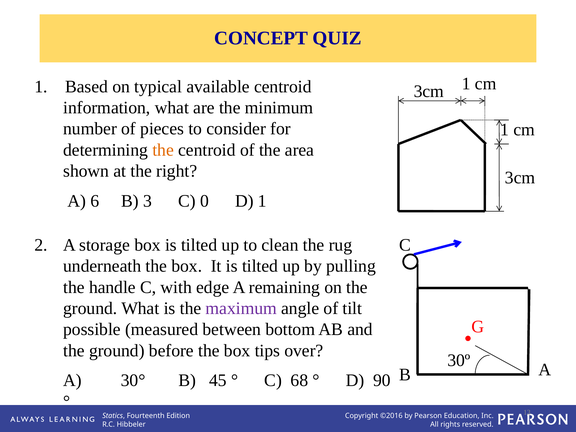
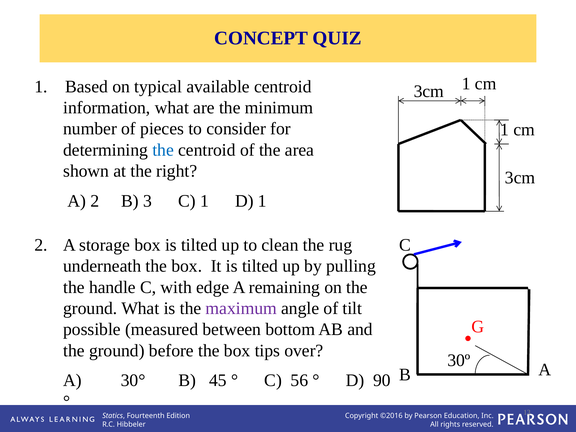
the at (163, 150) colour: orange -> blue
A 6: 6 -> 2
C 0: 0 -> 1
68: 68 -> 56
